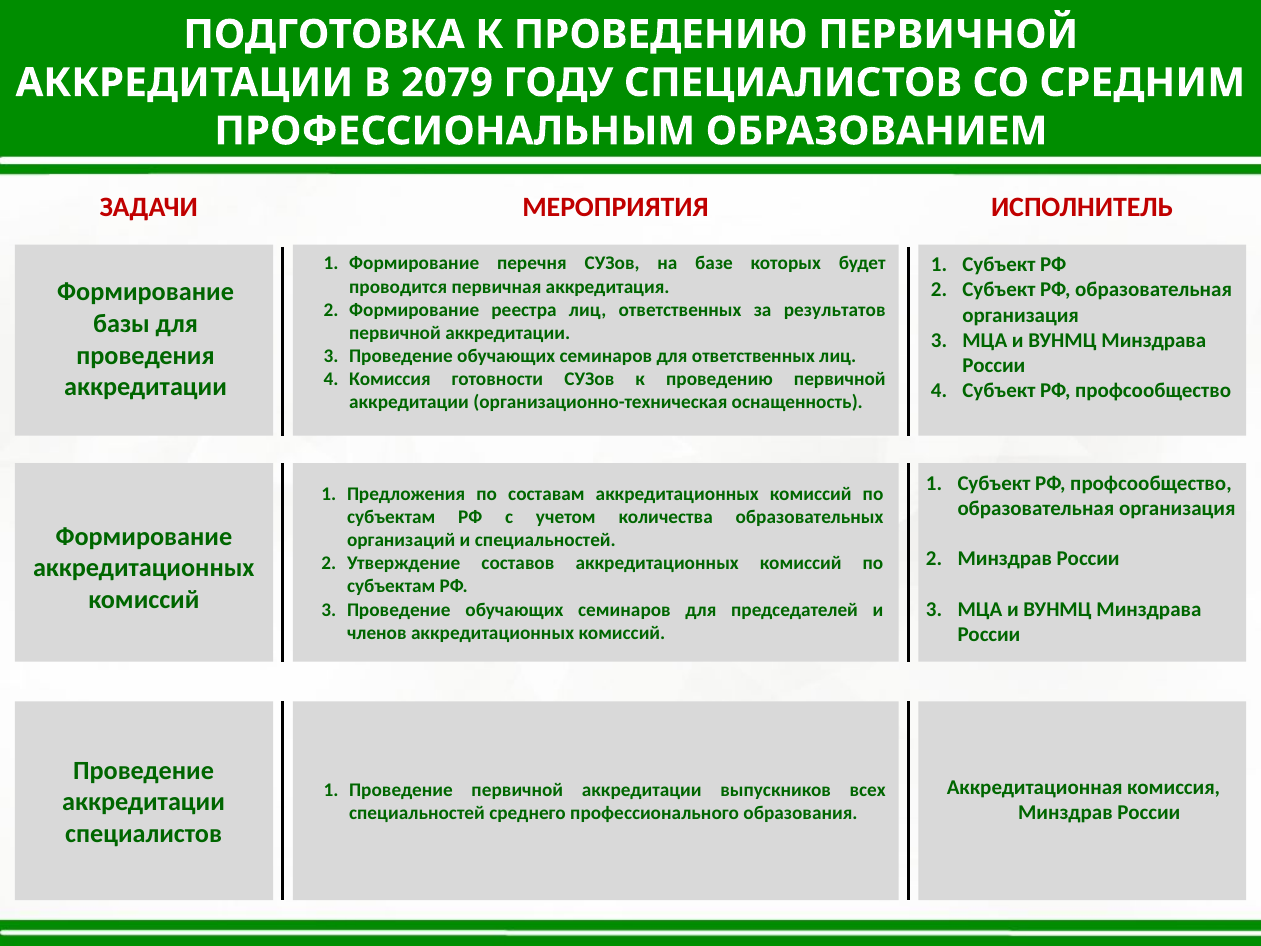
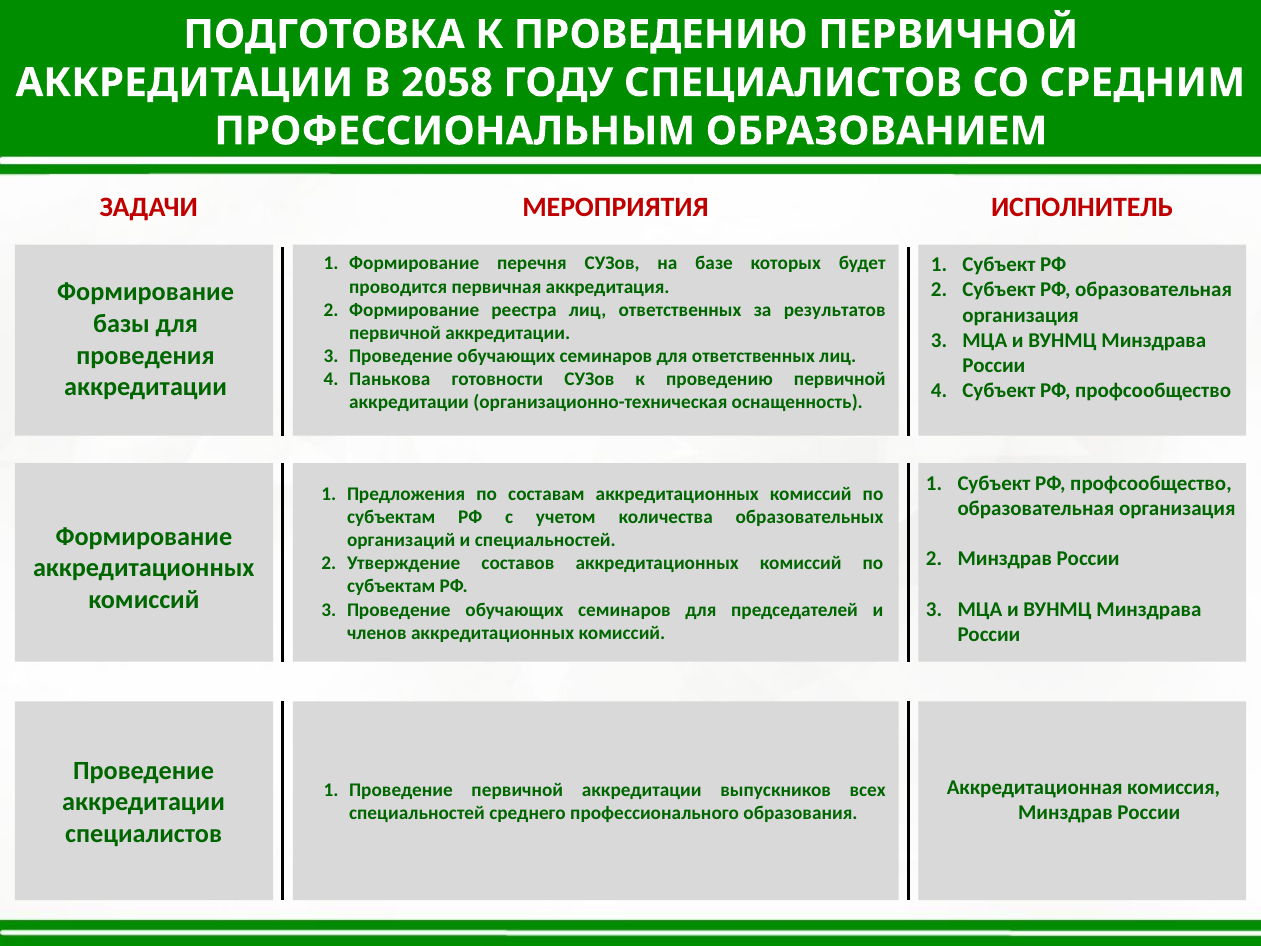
2079: 2079 -> 2058
Комиссия at (390, 379): Комиссия -> Панькова
